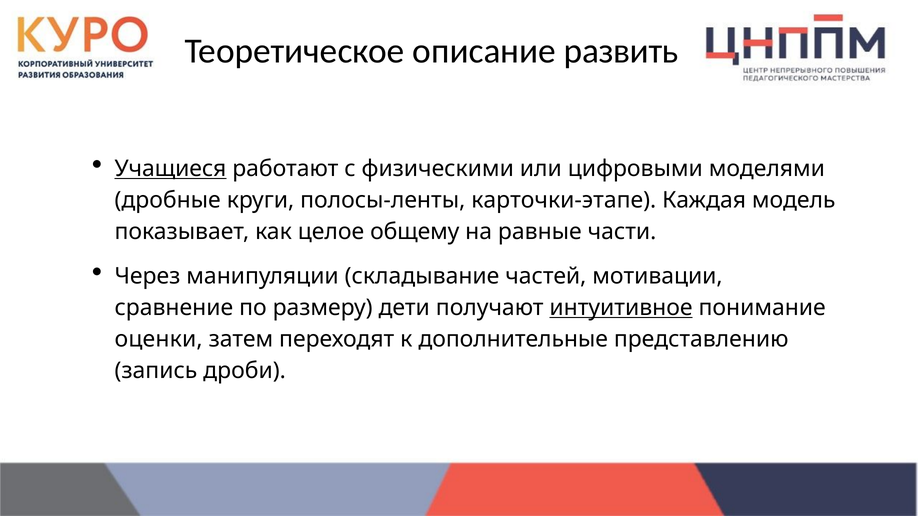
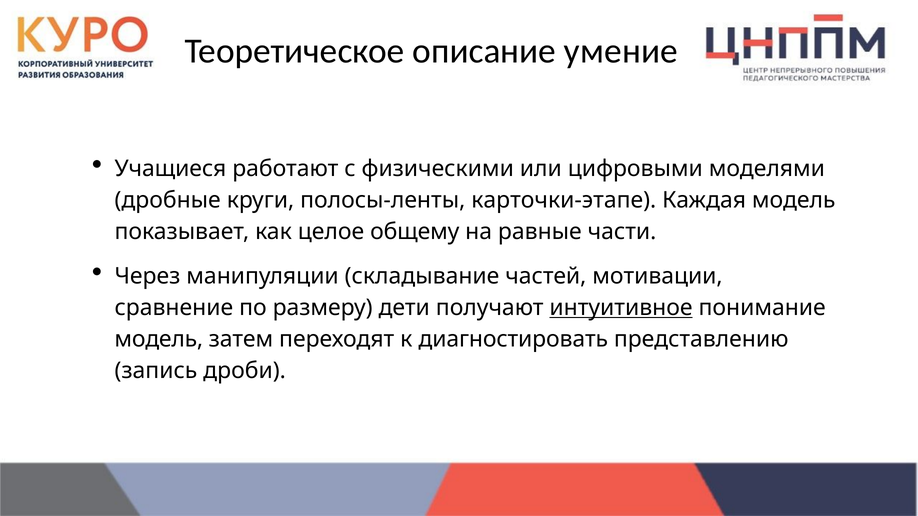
развить: развить -> умение
Учащиеся underline: present -> none
оценки at (159, 339): оценки -> модель
дополнительные: дополнительные -> диагностировать
